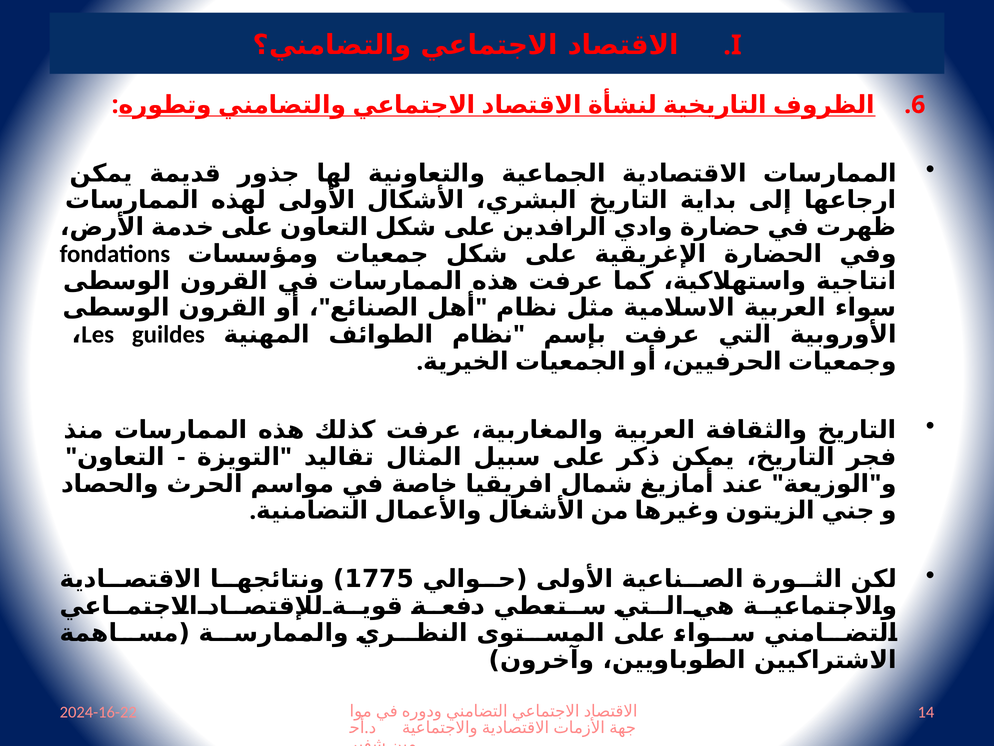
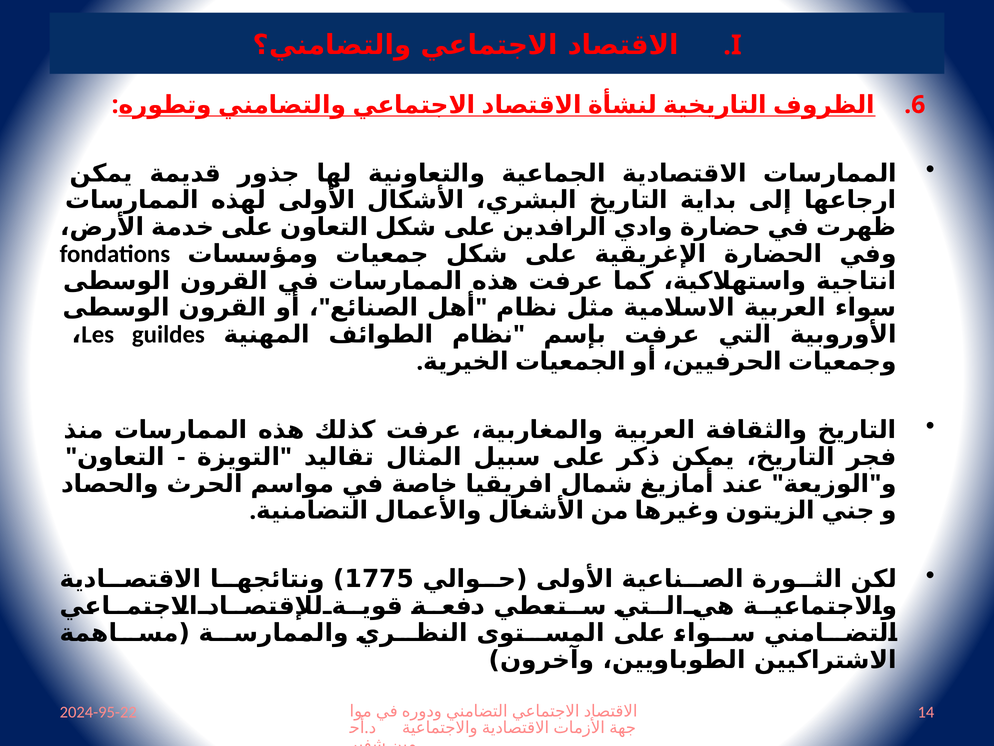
2024-16-22: 2024-16-22 -> 2024-95-22
